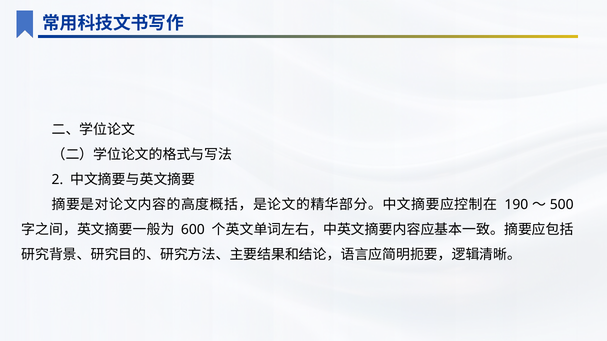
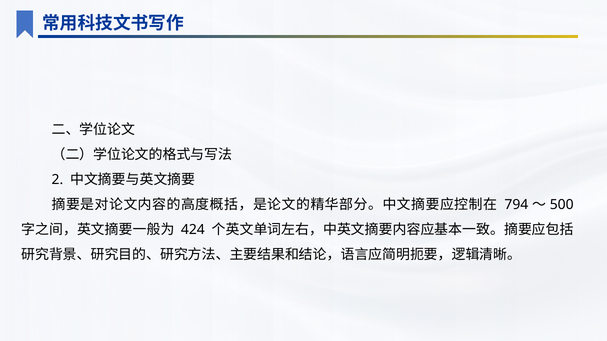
190: 190 -> 794
600: 600 -> 424
